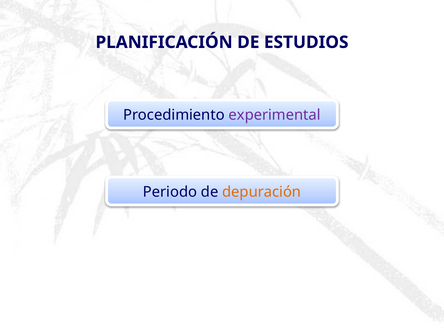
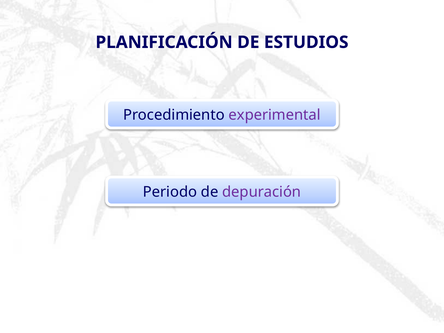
depuración colour: orange -> purple
